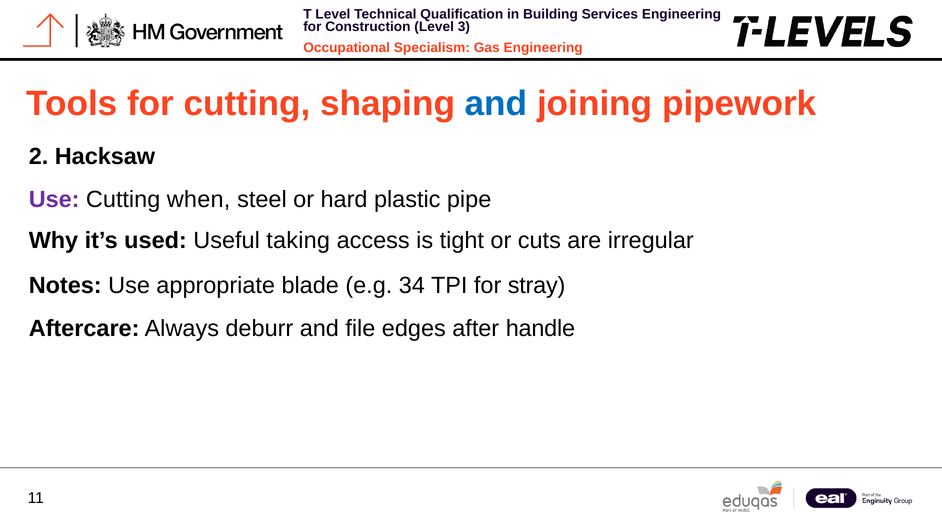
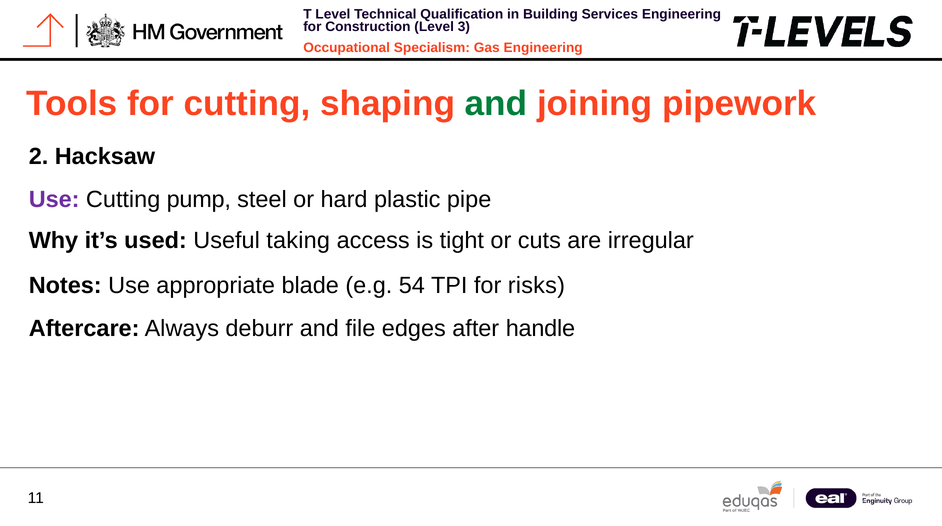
and at (496, 104) colour: blue -> green
when: when -> pump
34: 34 -> 54
stray: stray -> risks
